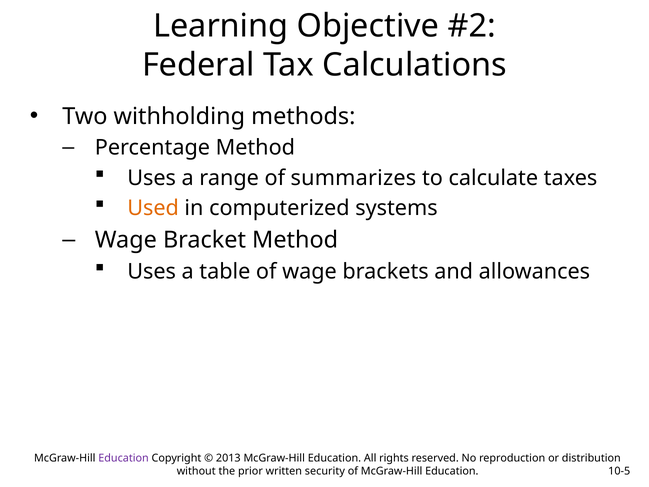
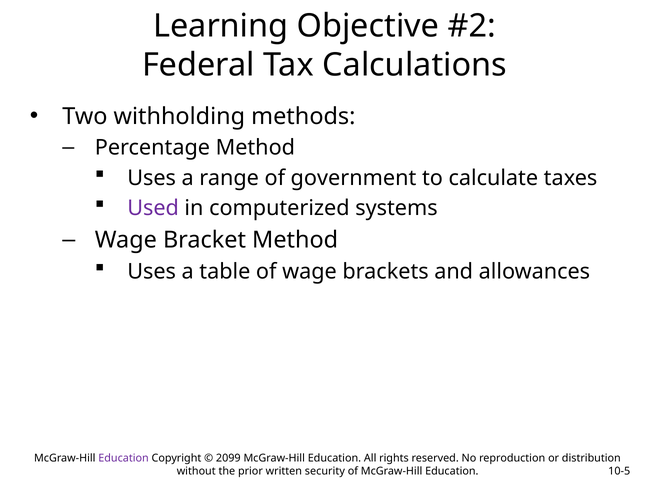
summarizes: summarizes -> government
Used colour: orange -> purple
2013: 2013 -> 2099
